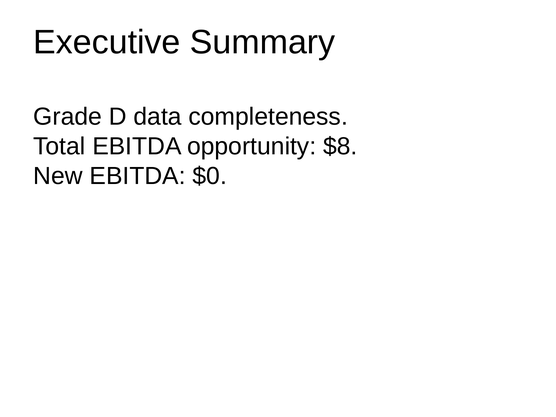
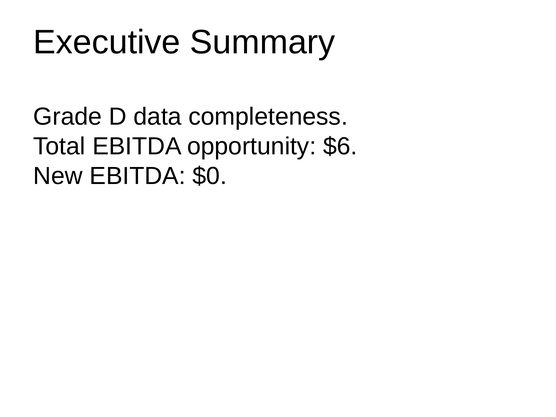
$8: $8 -> $6
